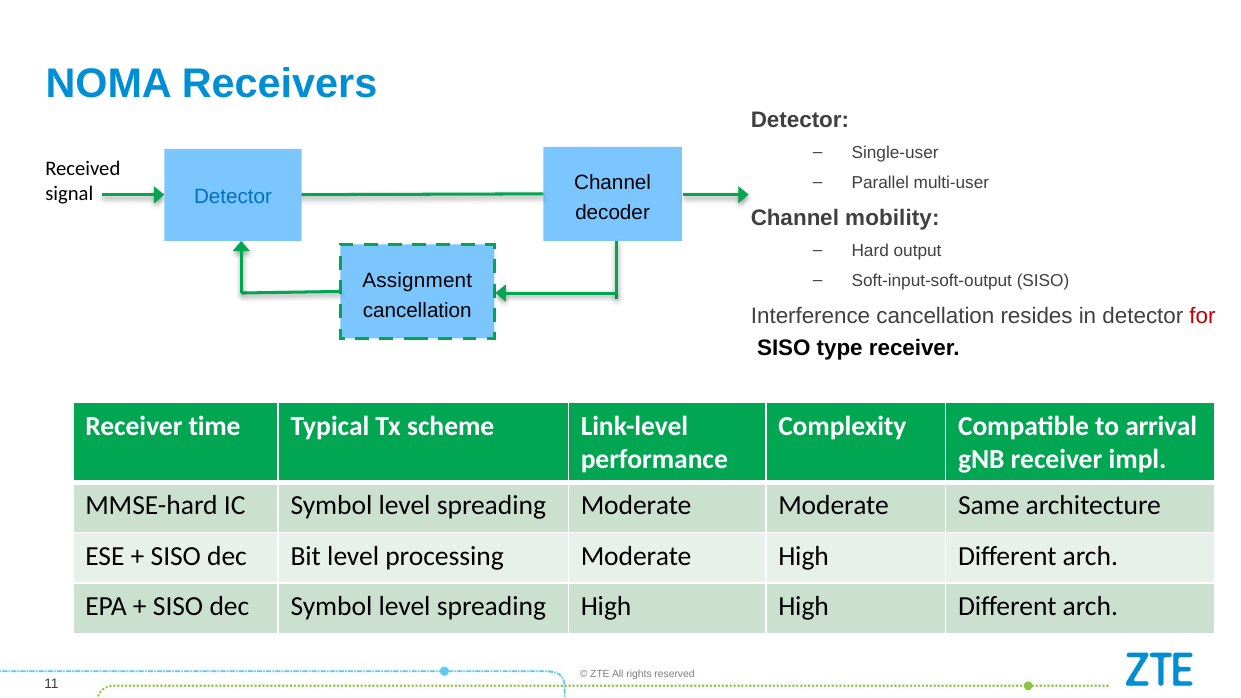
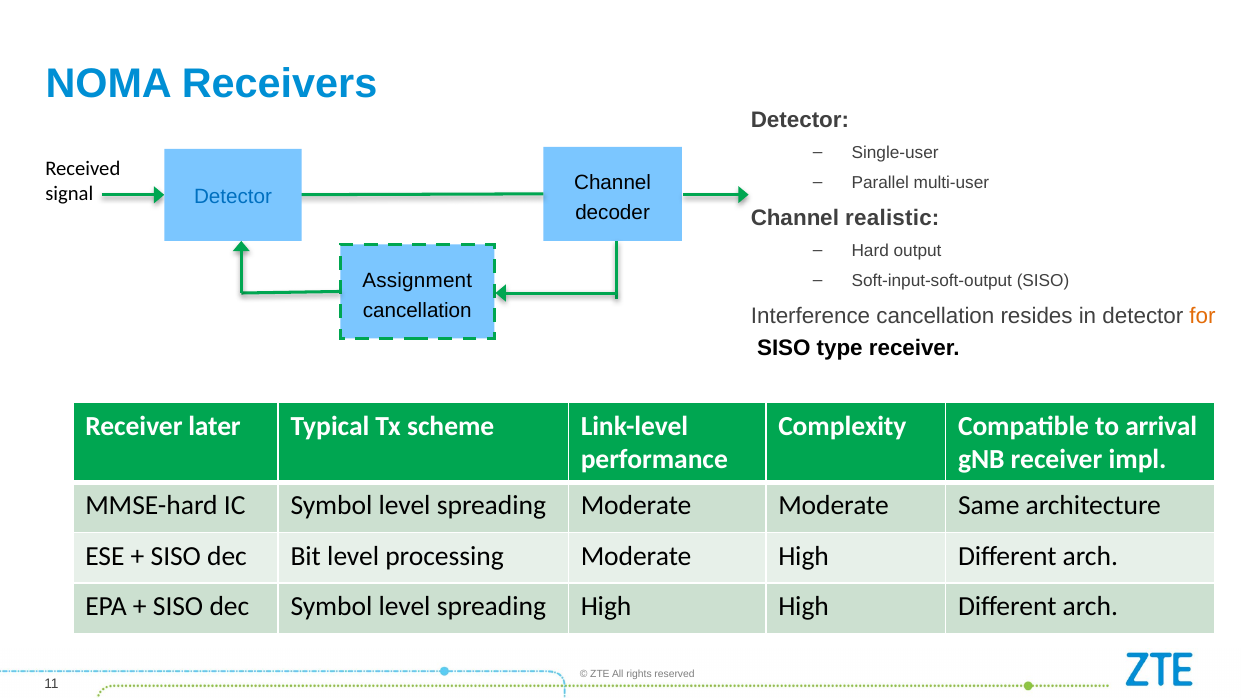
mobility: mobility -> realistic
for colour: red -> orange
time: time -> later
